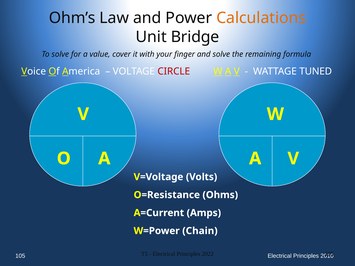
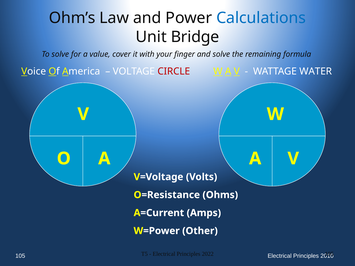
Calculations colour: orange -> blue
TUNED: TUNED -> WATER
Chain: Chain -> Other
